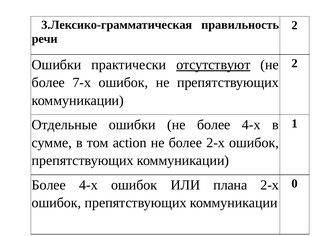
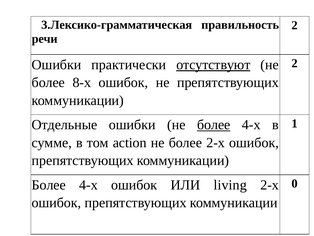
7-х: 7-х -> 8-х
более at (214, 125) underline: none -> present
плана: плана -> living
